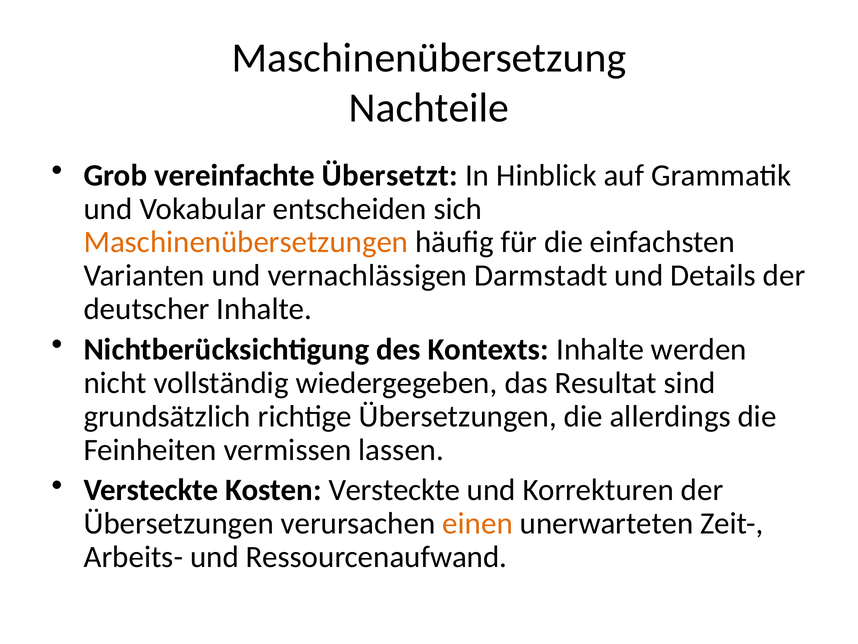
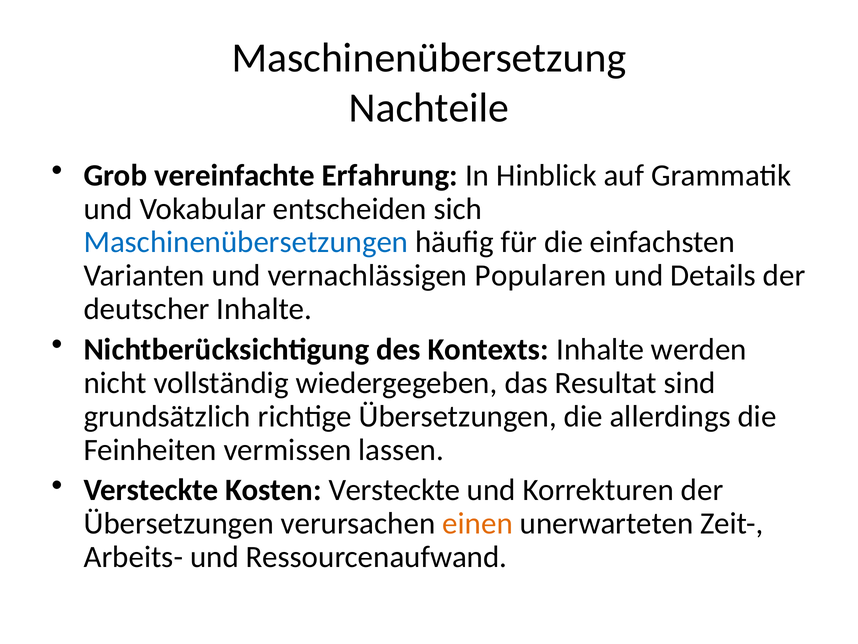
Übersetzt: Übersetzt -> Erfahrung
Maschinenübersetzungen colour: orange -> blue
Darmstadt: Darmstadt -> Popularen
